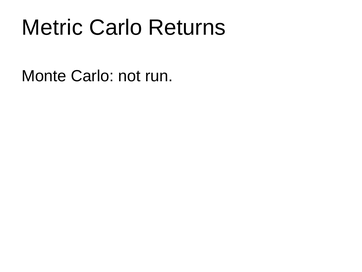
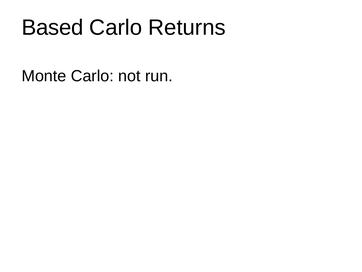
Metric: Metric -> Based
